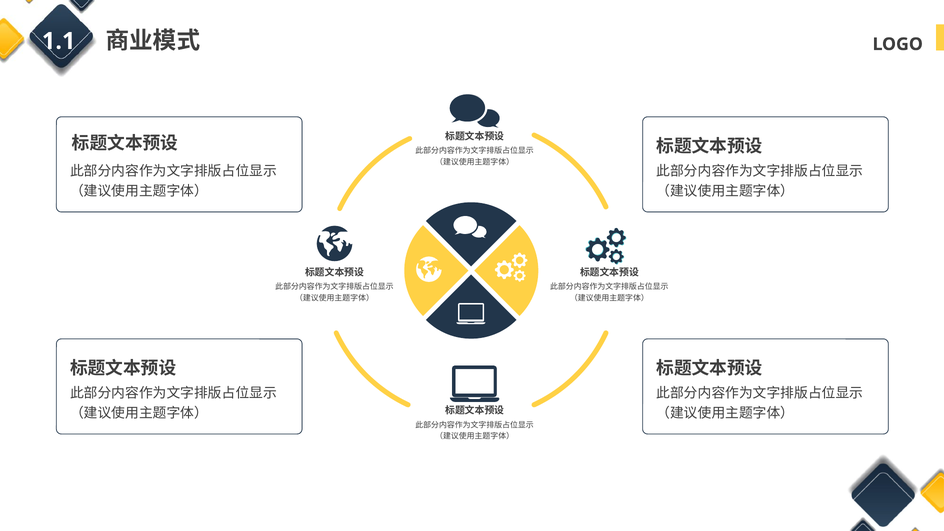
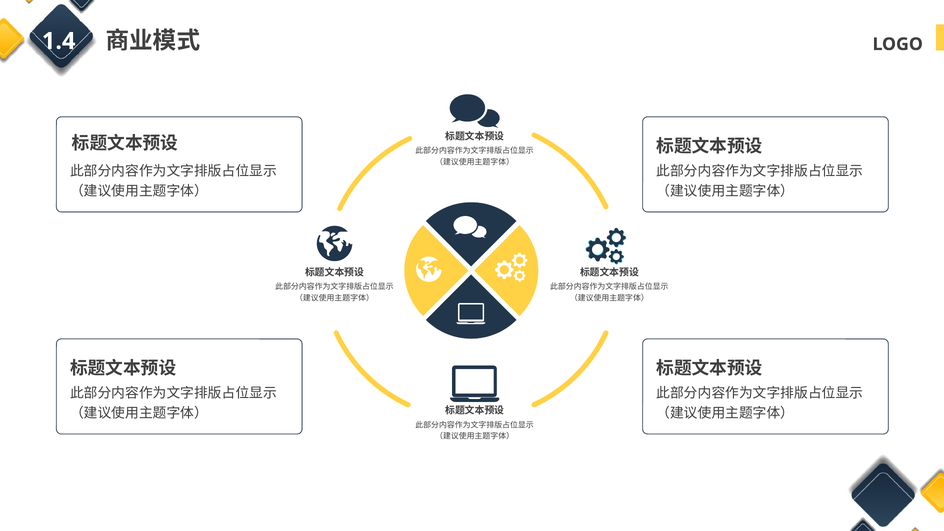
1.1: 1.1 -> 1.4
